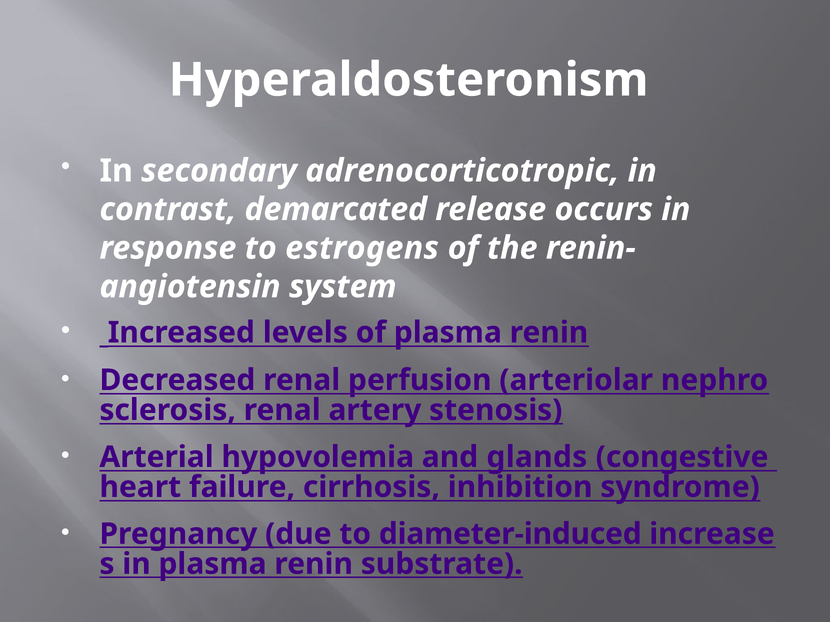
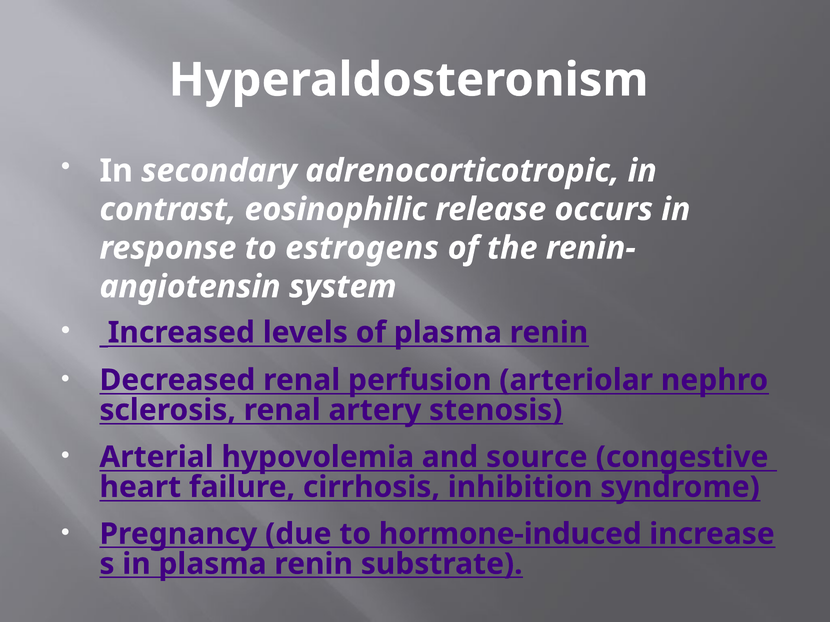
demarcated: demarcated -> eosinophilic
glands: glands -> source
diameter-induced: diameter-induced -> hormone-induced
